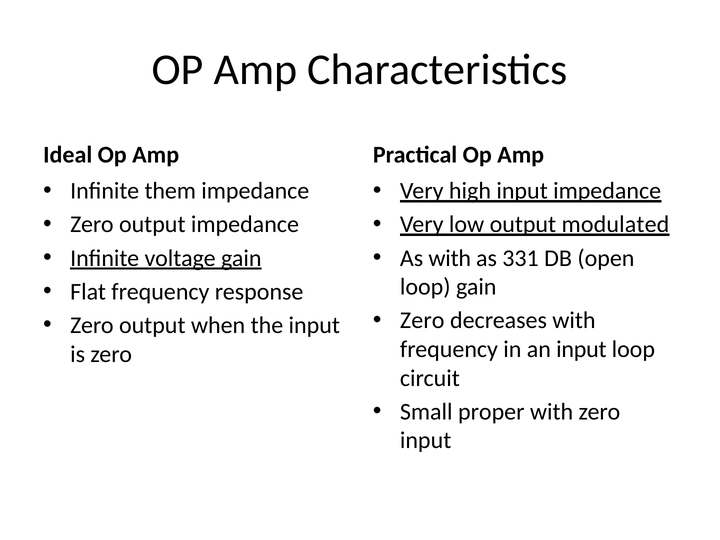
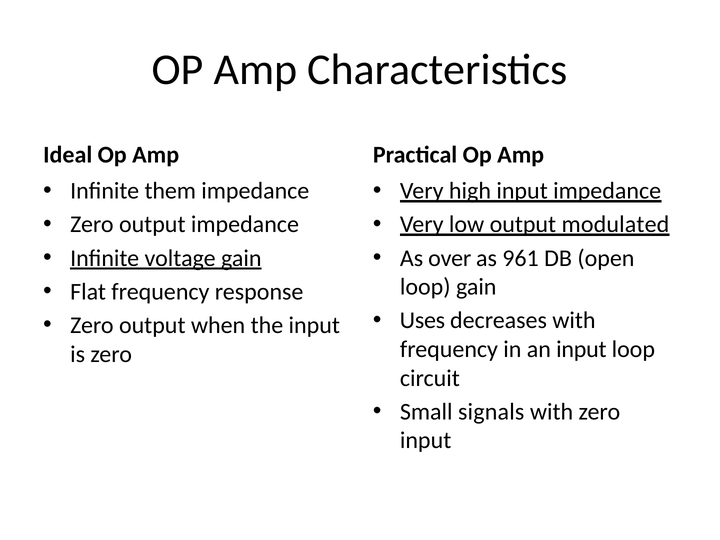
As with: with -> over
331: 331 -> 961
Zero at (422, 320): Zero -> Uses
proper: proper -> signals
